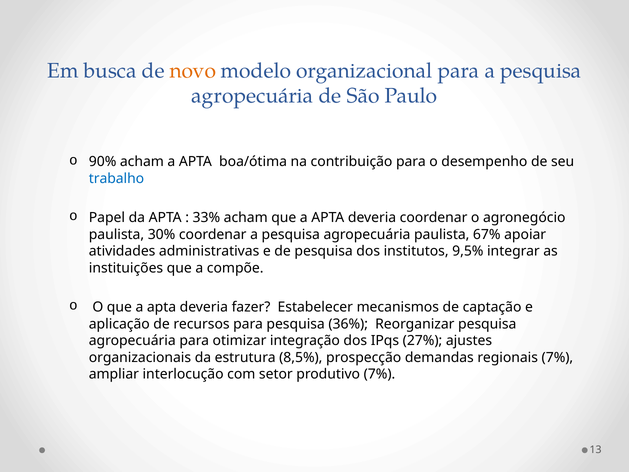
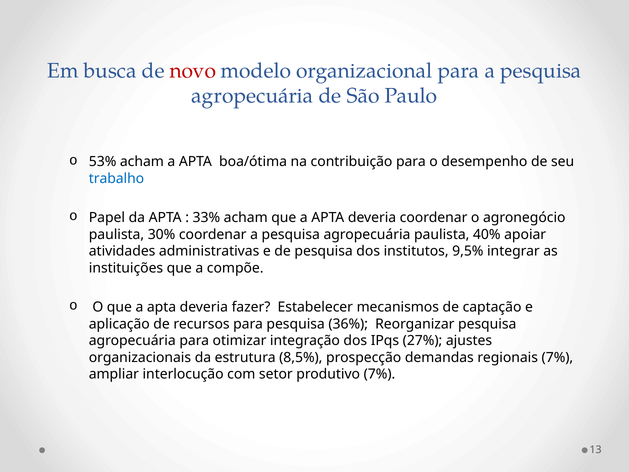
novo colour: orange -> red
90%: 90% -> 53%
67%: 67% -> 40%
